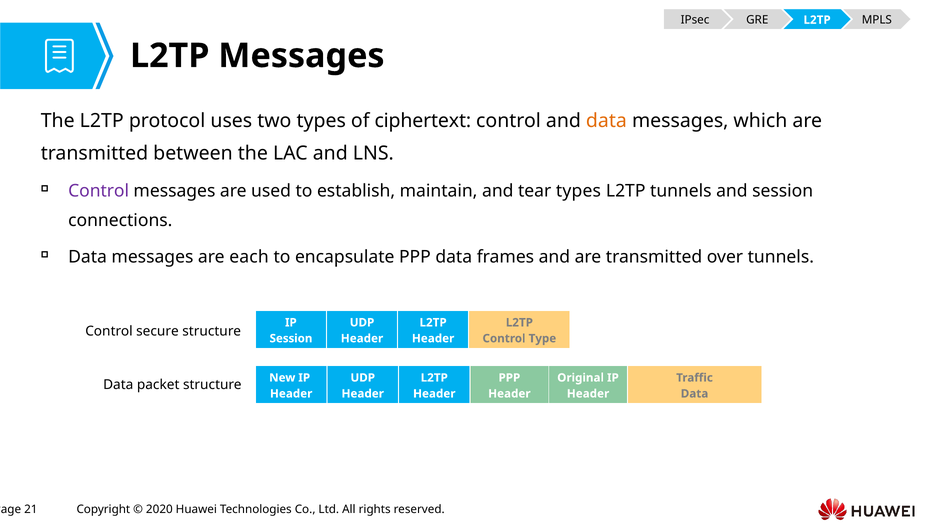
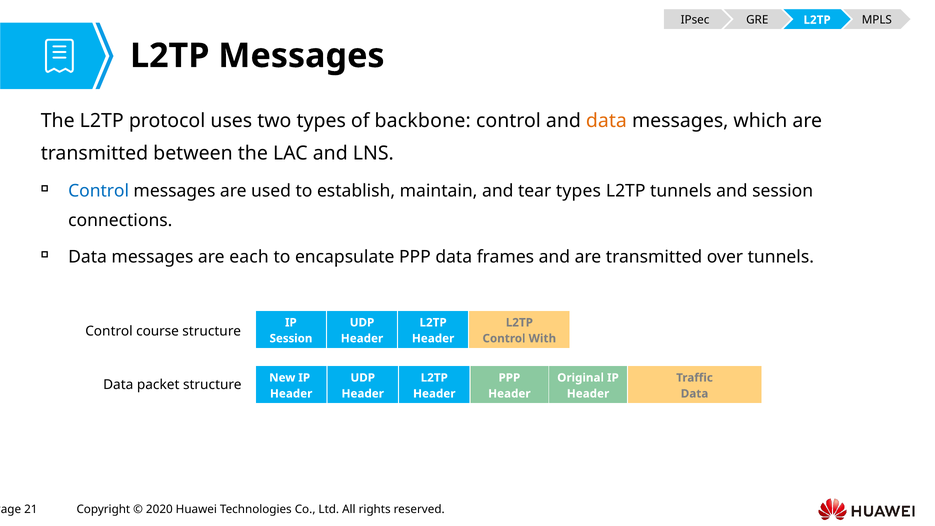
ciphertext: ciphertext -> backbone
Control at (99, 191) colour: purple -> blue
secure: secure -> course
Type: Type -> With
